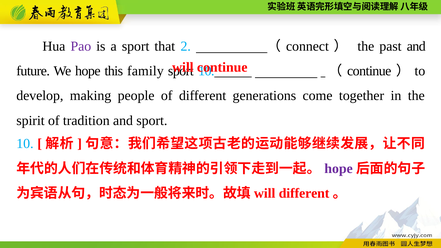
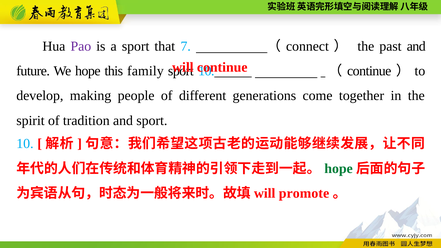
2: 2 -> 7
hope at (339, 169) colour: purple -> green
will different: different -> promote
